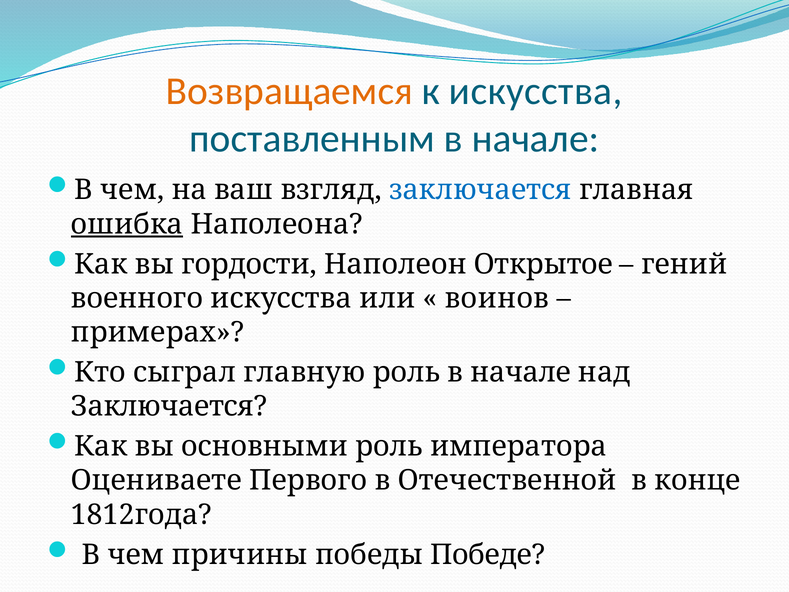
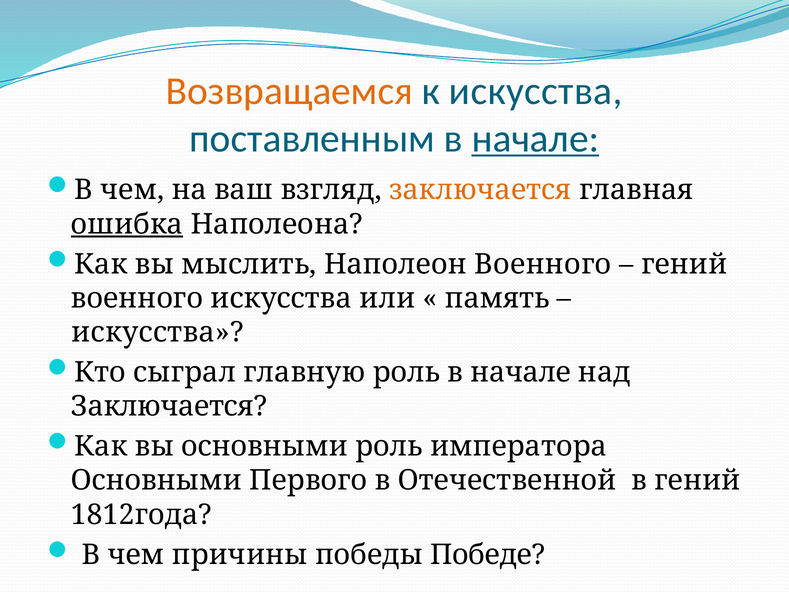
начале at (535, 138) underline: none -> present
заключается at (480, 190) colour: blue -> orange
гордости: гордости -> мыслить
Наполеон Открытое: Открытое -> Военного
воинов: воинов -> память
примерах at (158, 332): примерах -> искусства
Оцениваете at (156, 480): Оцениваете -> Основными
в конце: конце -> гений
